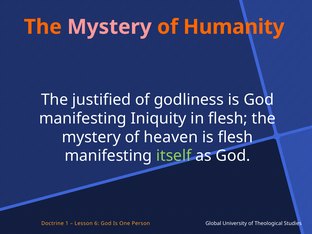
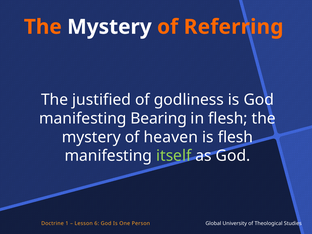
Mystery at (109, 27) colour: pink -> white
Humanity: Humanity -> Referring
Iniquity: Iniquity -> Bearing
